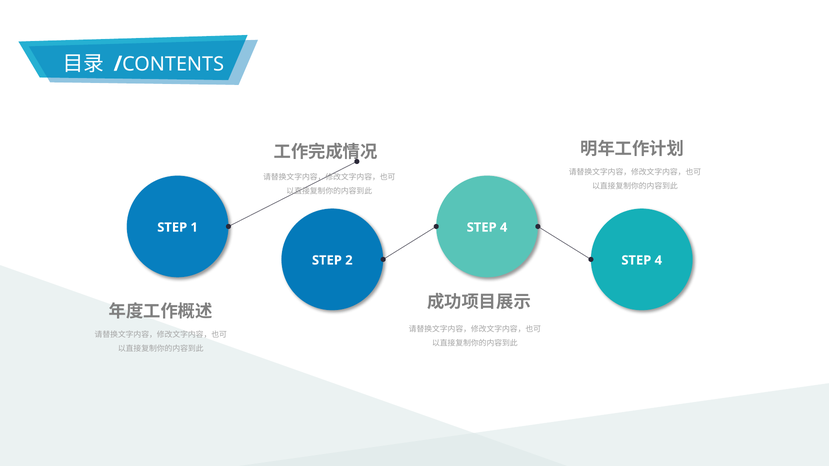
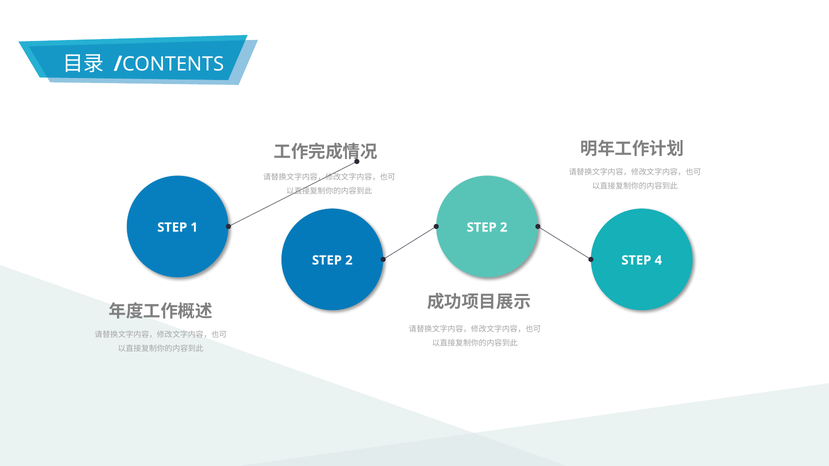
4 at (504, 228): 4 -> 2
